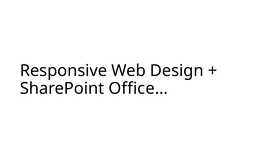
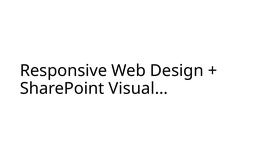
Office…: Office… -> Visual…
